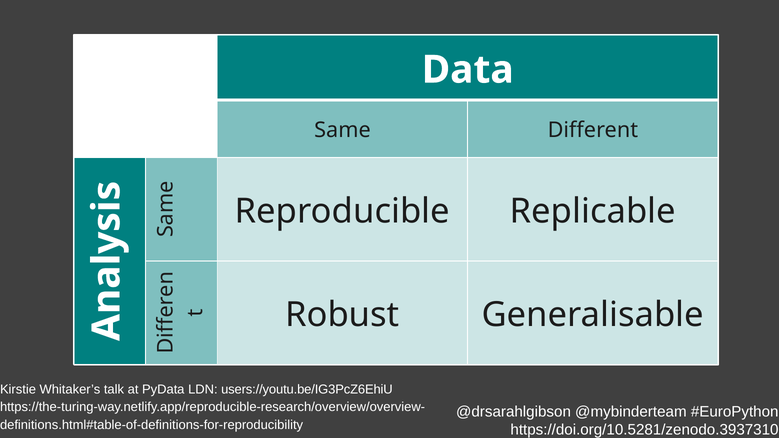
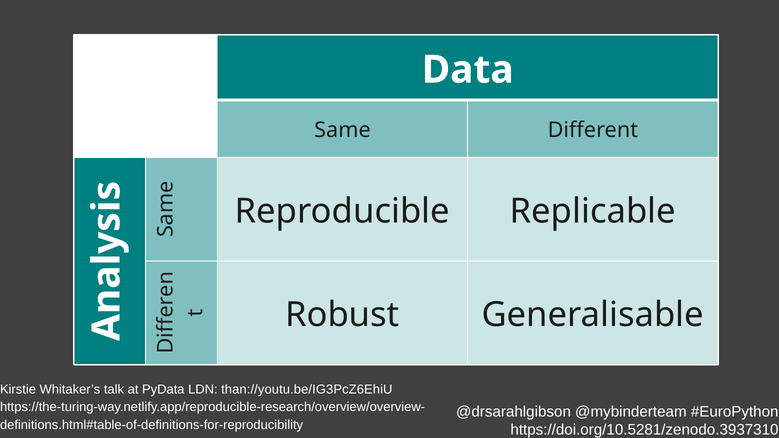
users://youtu.be/IG3PcZ6EhiU: users://youtu.be/IG3PcZ6EhiU -> than://youtu.be/IG3PcZ6EhiU
